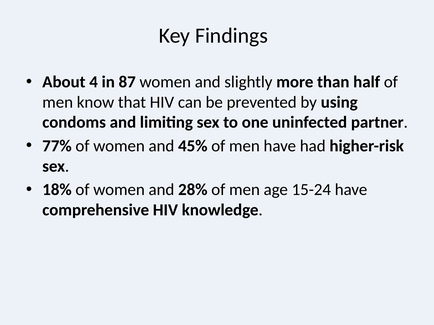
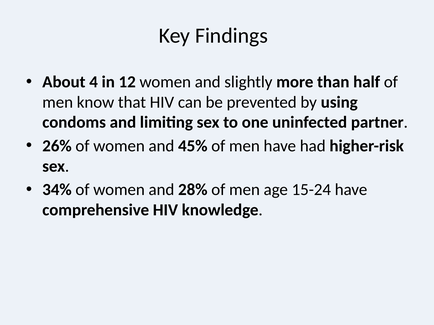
87: 87 -> 12
77%: 77% -> 26%
18%: 18% -> 34%
